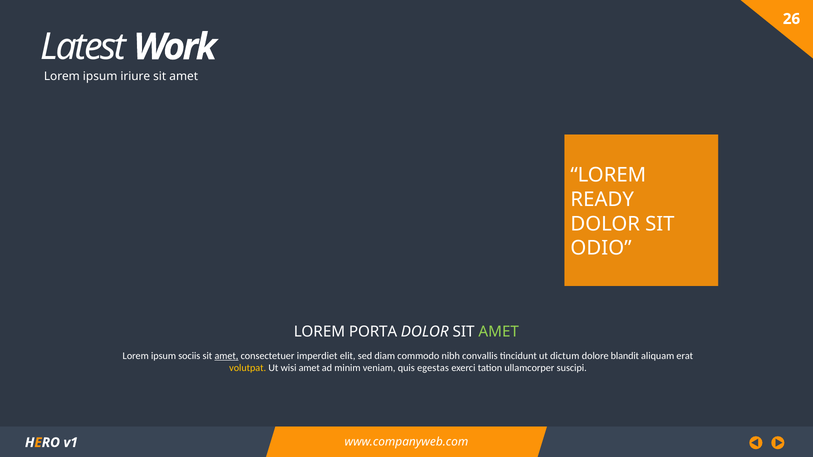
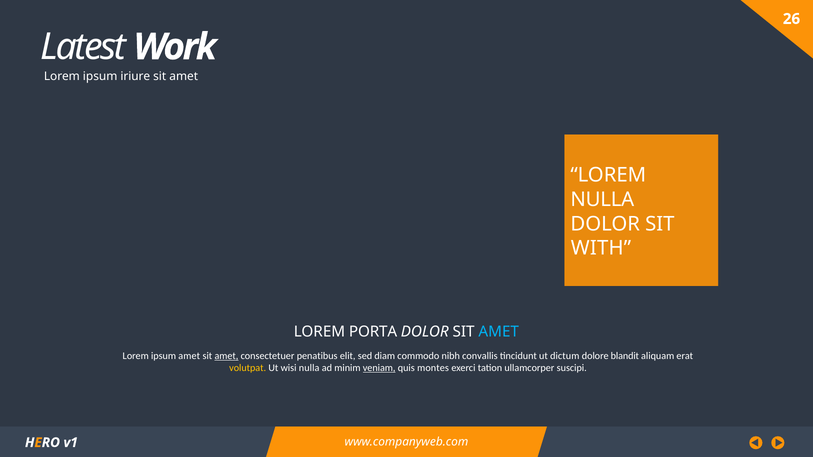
READY at (602, 200): READY -> NULLA
ODIO: ODIO -> WITH
AMET at (499, 332) colour: light green -> light blue
ipsum sociis: sociis -> amet
imperdiet: imperdiet -> penatibus
wisi amet: amet -> nulla
veniam underline: none -> present
egestas: egestas -> montes
